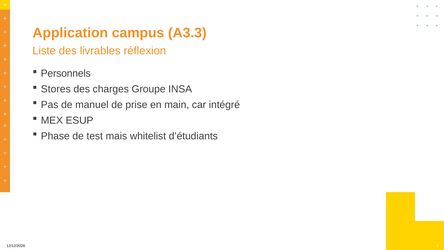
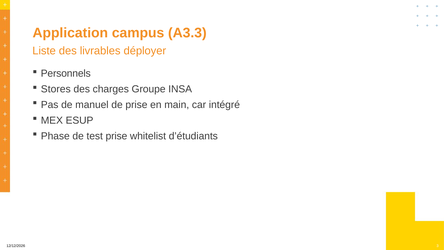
réflexion: réflexion -> déployer
test mais: mais -> prise
